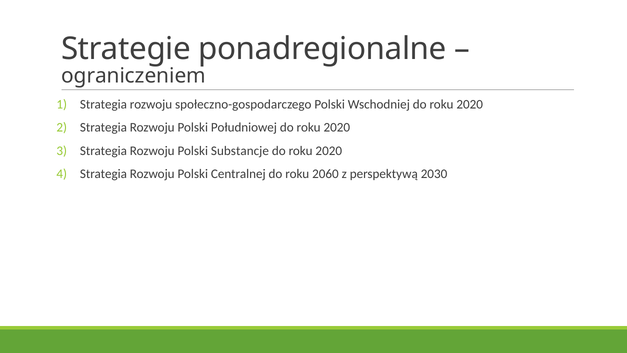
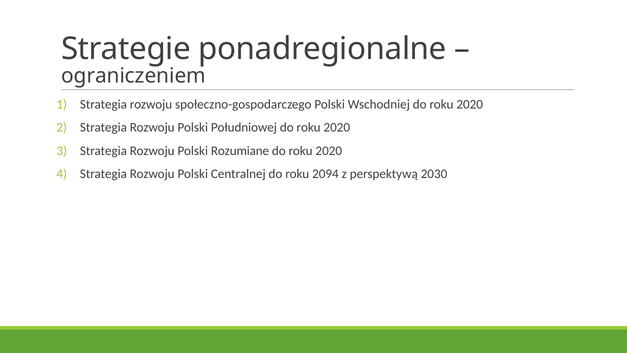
Substancje: Substancje -> Rozumiane
2060: 2060 -> 2094
